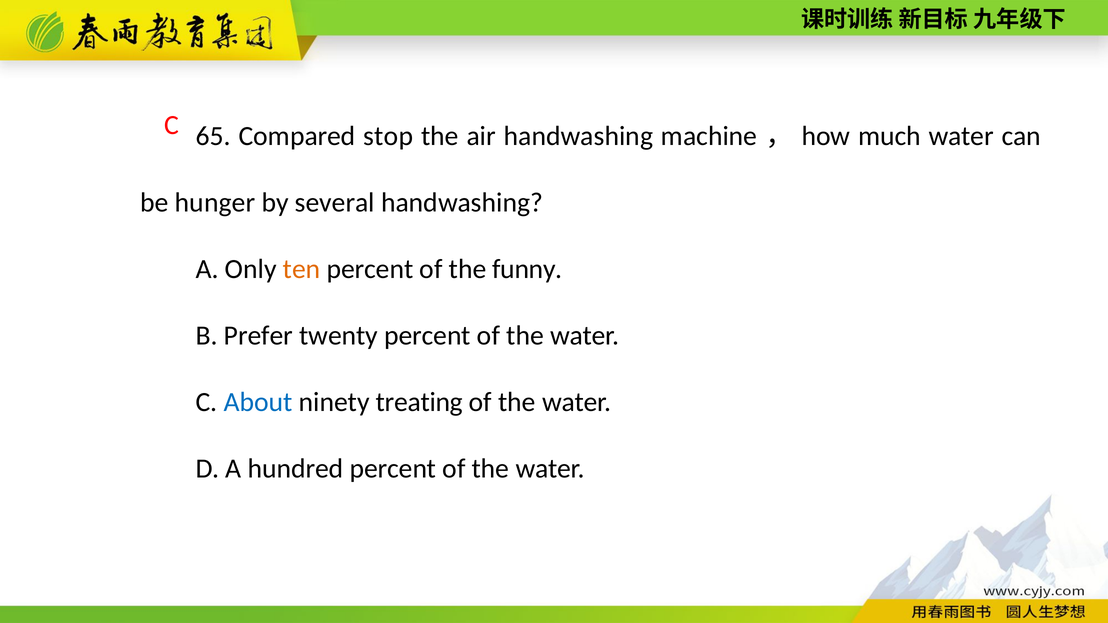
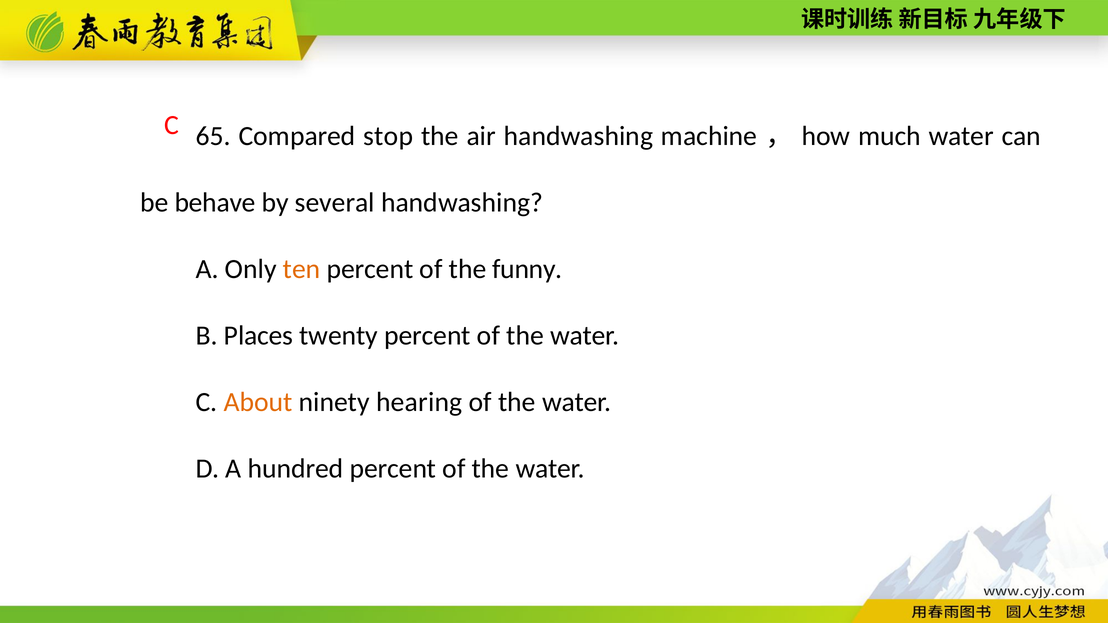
hunger: hunger -> behave
Prefer: Prefer -> Places
About colour: blue -> orange
treating: treating -> hearing
